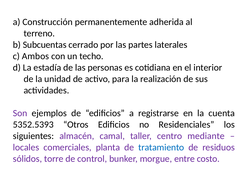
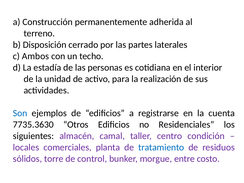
Subcuentas: Subcuentas -> Disposición
Son colour: purple -> blue
5352.5393: 5352.5393 -> 7735.3630
mediante: mediante -> condición
